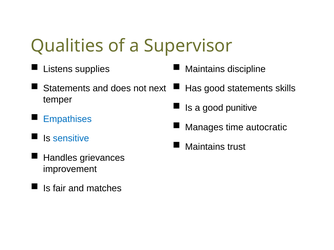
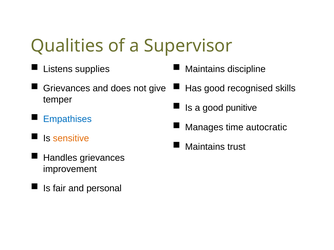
Statements at (67, 89): Statements -> Grievances
next: next -> give
good statements: statements -> recognised
sensitive colour: blue -> orange
matches: matches -> personal
